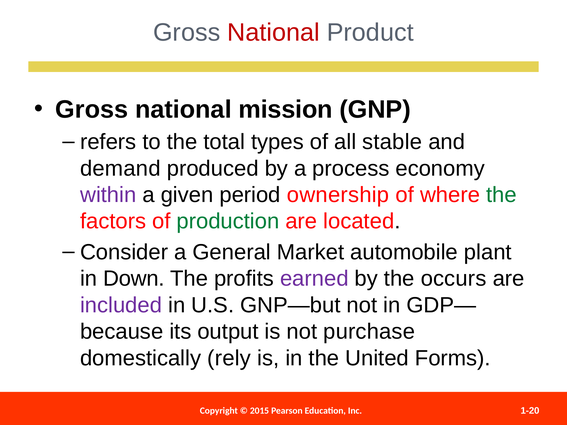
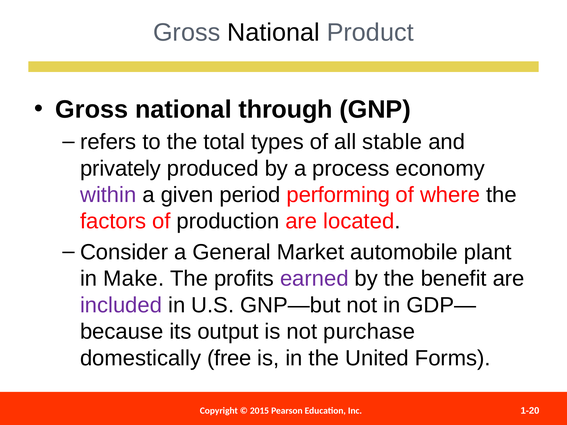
National at (274, 32) colour: red -> black
mission: mission -> through
demand: demand -> privately
ownership: ownership -> performing
the at (501, 195) colour: green -> black
production colour: green -> black
Down: Down -> Make
occurs: occurs -> benefit
rely: rely -> free
